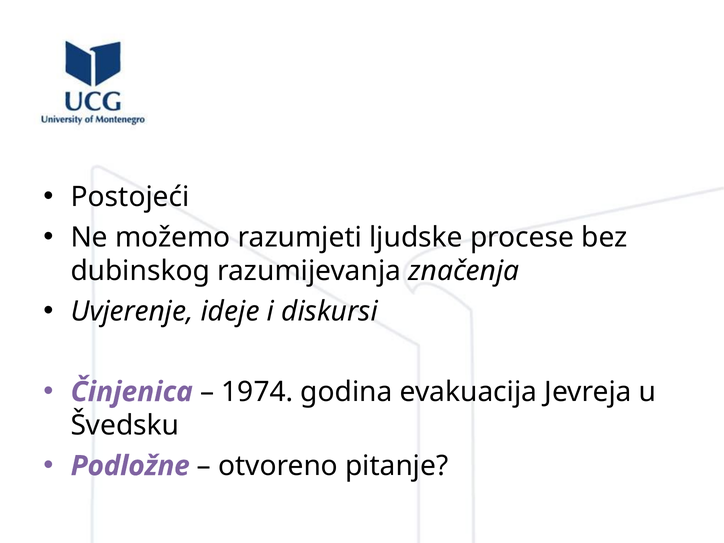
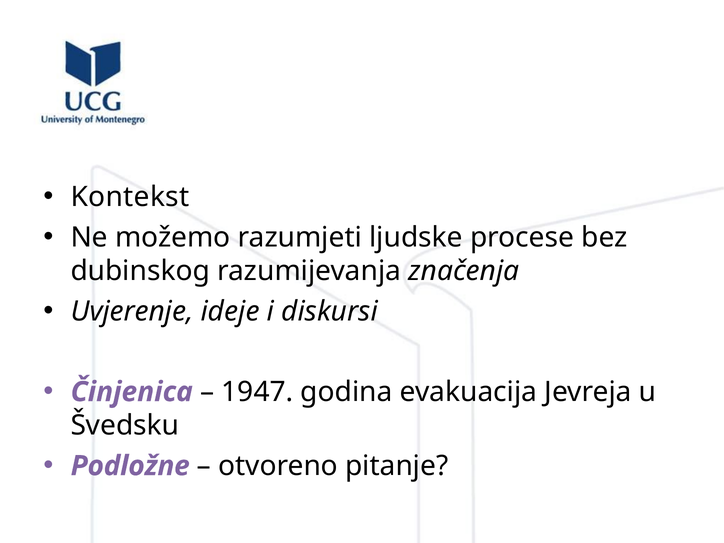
Postojeći: Postojeći -> Kontekst
1974: 1974 -> 1947
